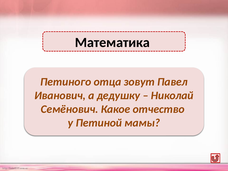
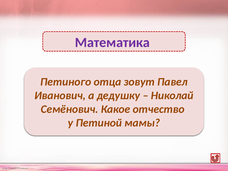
Математика colour: black -> purple
